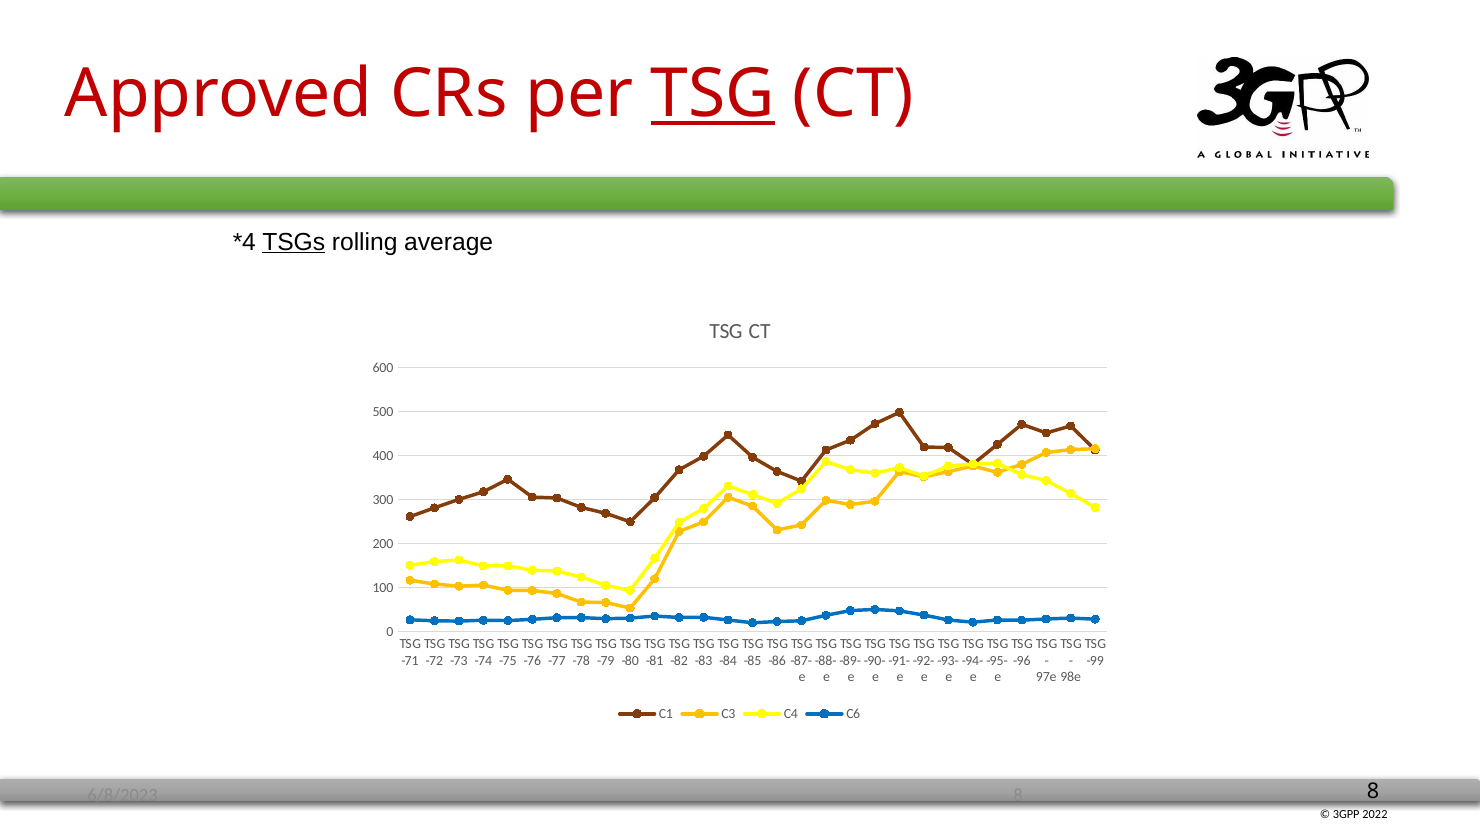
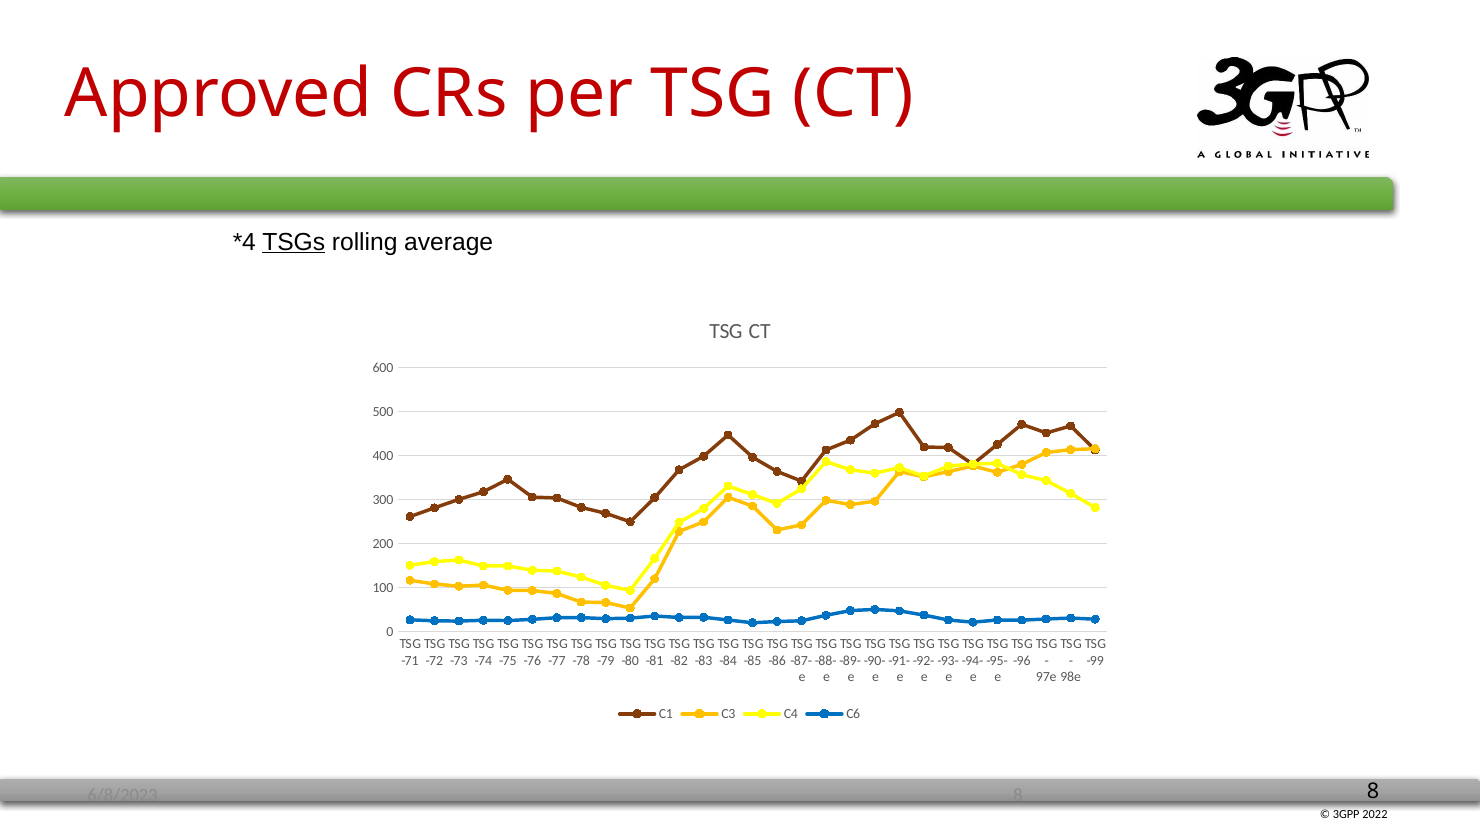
TSG at (713, 94) underline: present -> none
